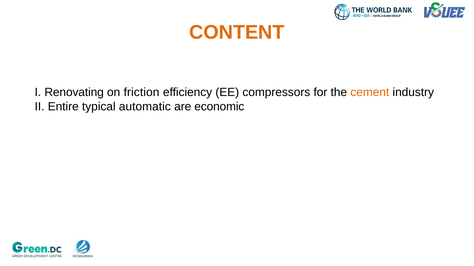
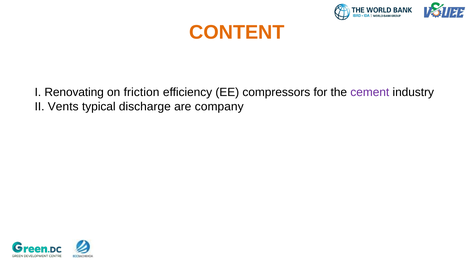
cement colour: orange -> purple
Entire: Entire -> Vents
automatic: automatic -> discharge
economic: economic -> company
